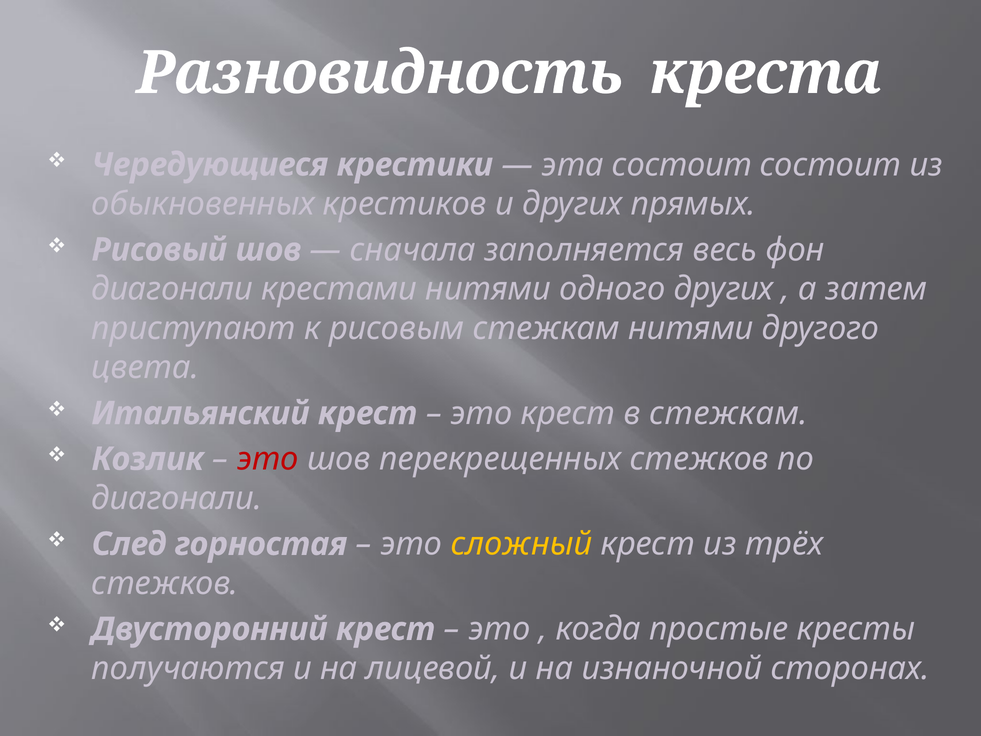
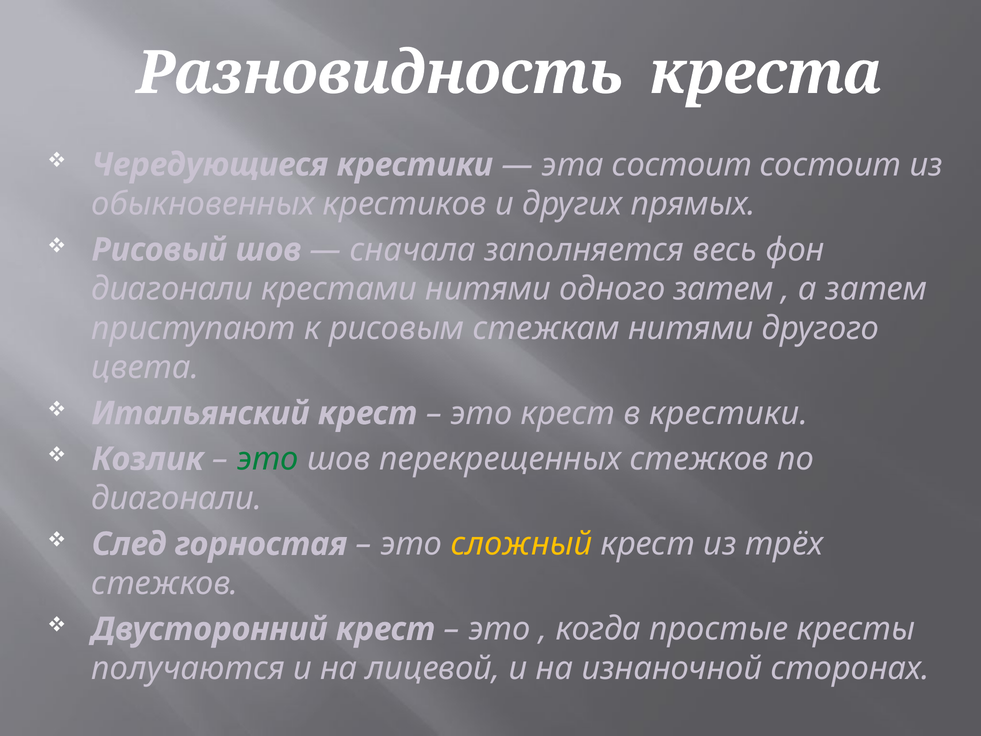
одного других: других -> затем
в стежкам: стежкам -> крестики
это at (268, 459) colour: red -> green
